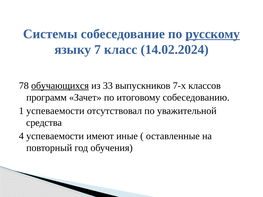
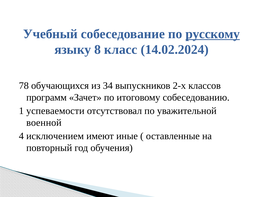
Системы: Системы -> Учебный
7: 7 -> 8
обучающихся underline: present -> none
33: 33 -> 34
7-х: 7-х -> 2-х
средства: средства -> военной
4 успеваемости: успеваемости -> исключением
